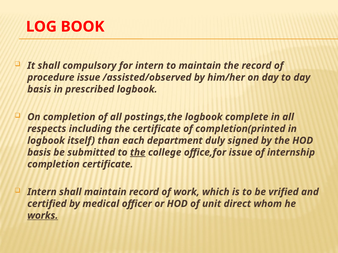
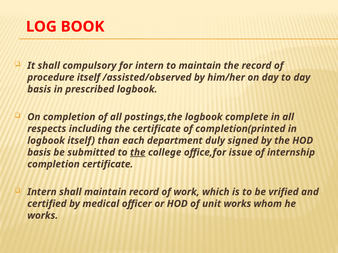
procedure issue: issue -> itself
unit direct: direct -> works
works at (43, 216) underline: present -> none
